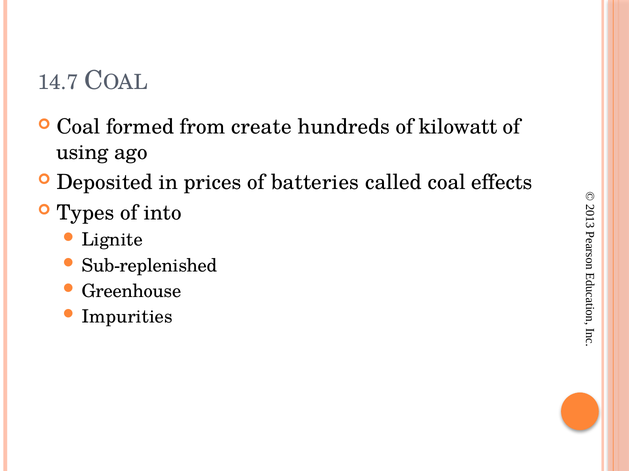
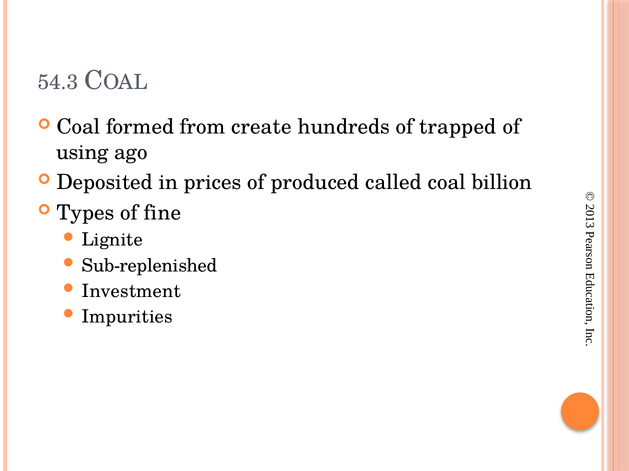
14.7: 14.7 -> 54.3
kilowatt: kilowatt -> trapped
batteries: batteries -> produced
effects: effects -> billion
into: into -> fine
Greenhouse: Greenhouse -> Investment
